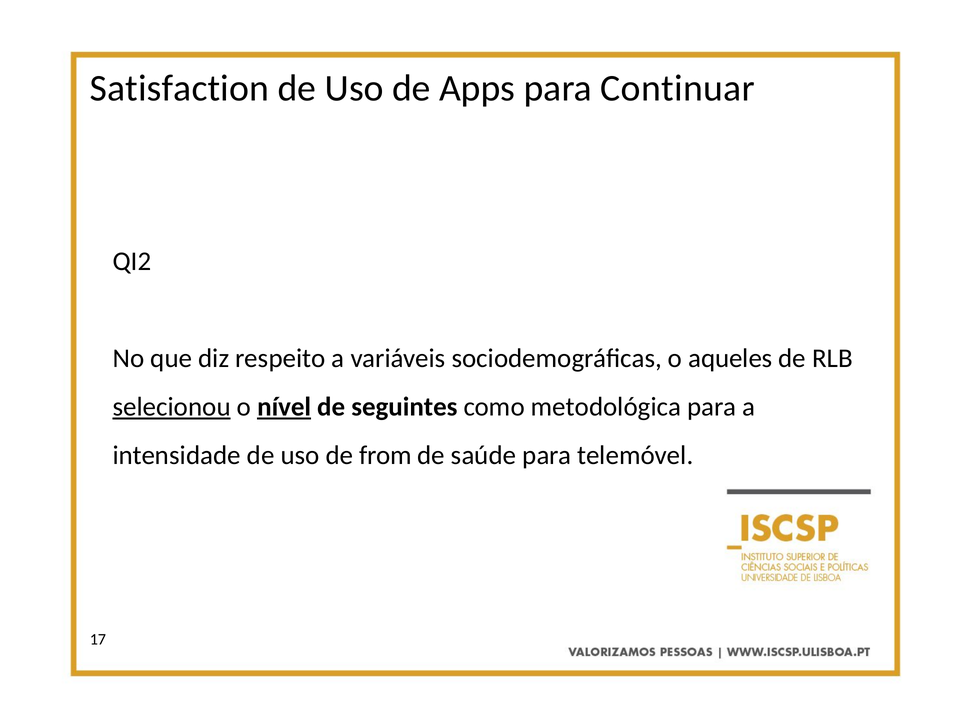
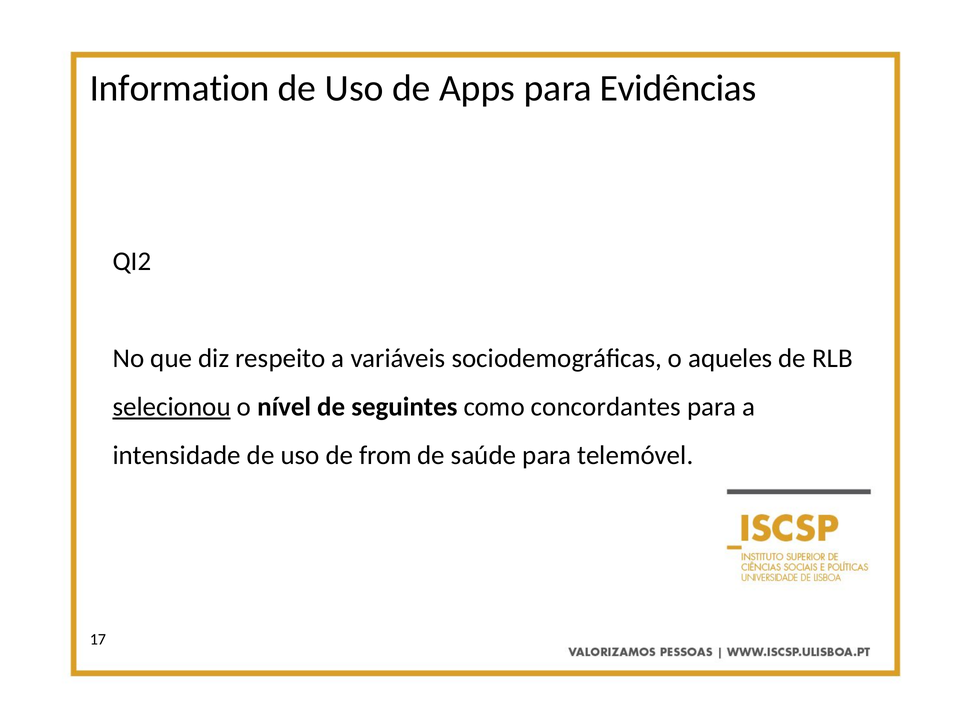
Satisfaction: Satisfaction -> Information
Continuar: Continuar -> Evidências
nível underline: present -> none
metodológica: metodológica -> concordantes
